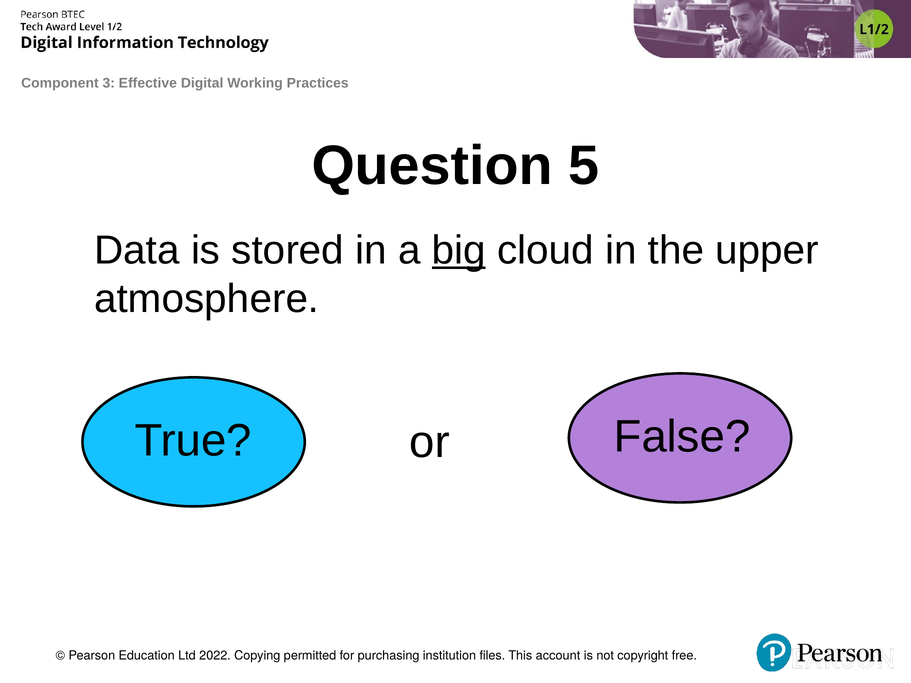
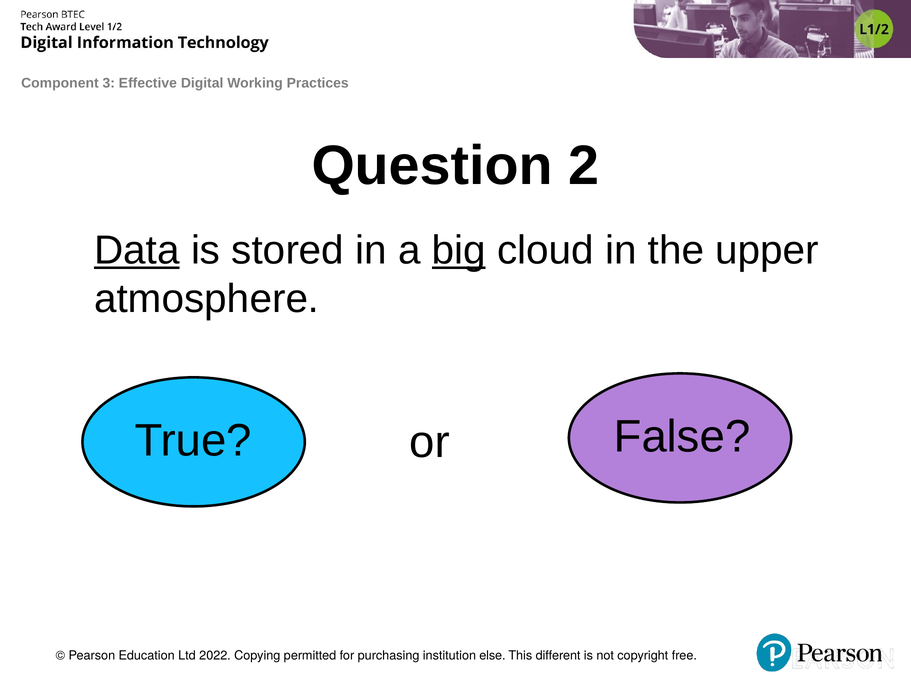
5: 5 -> 2
Data underline: none -> present
files: files -> else
account: account -> different
